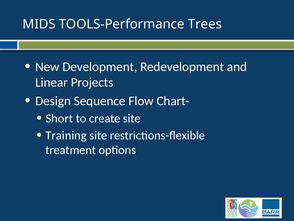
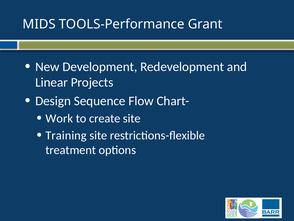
Trees: Trees -> Grant
Short: Short -> Work
